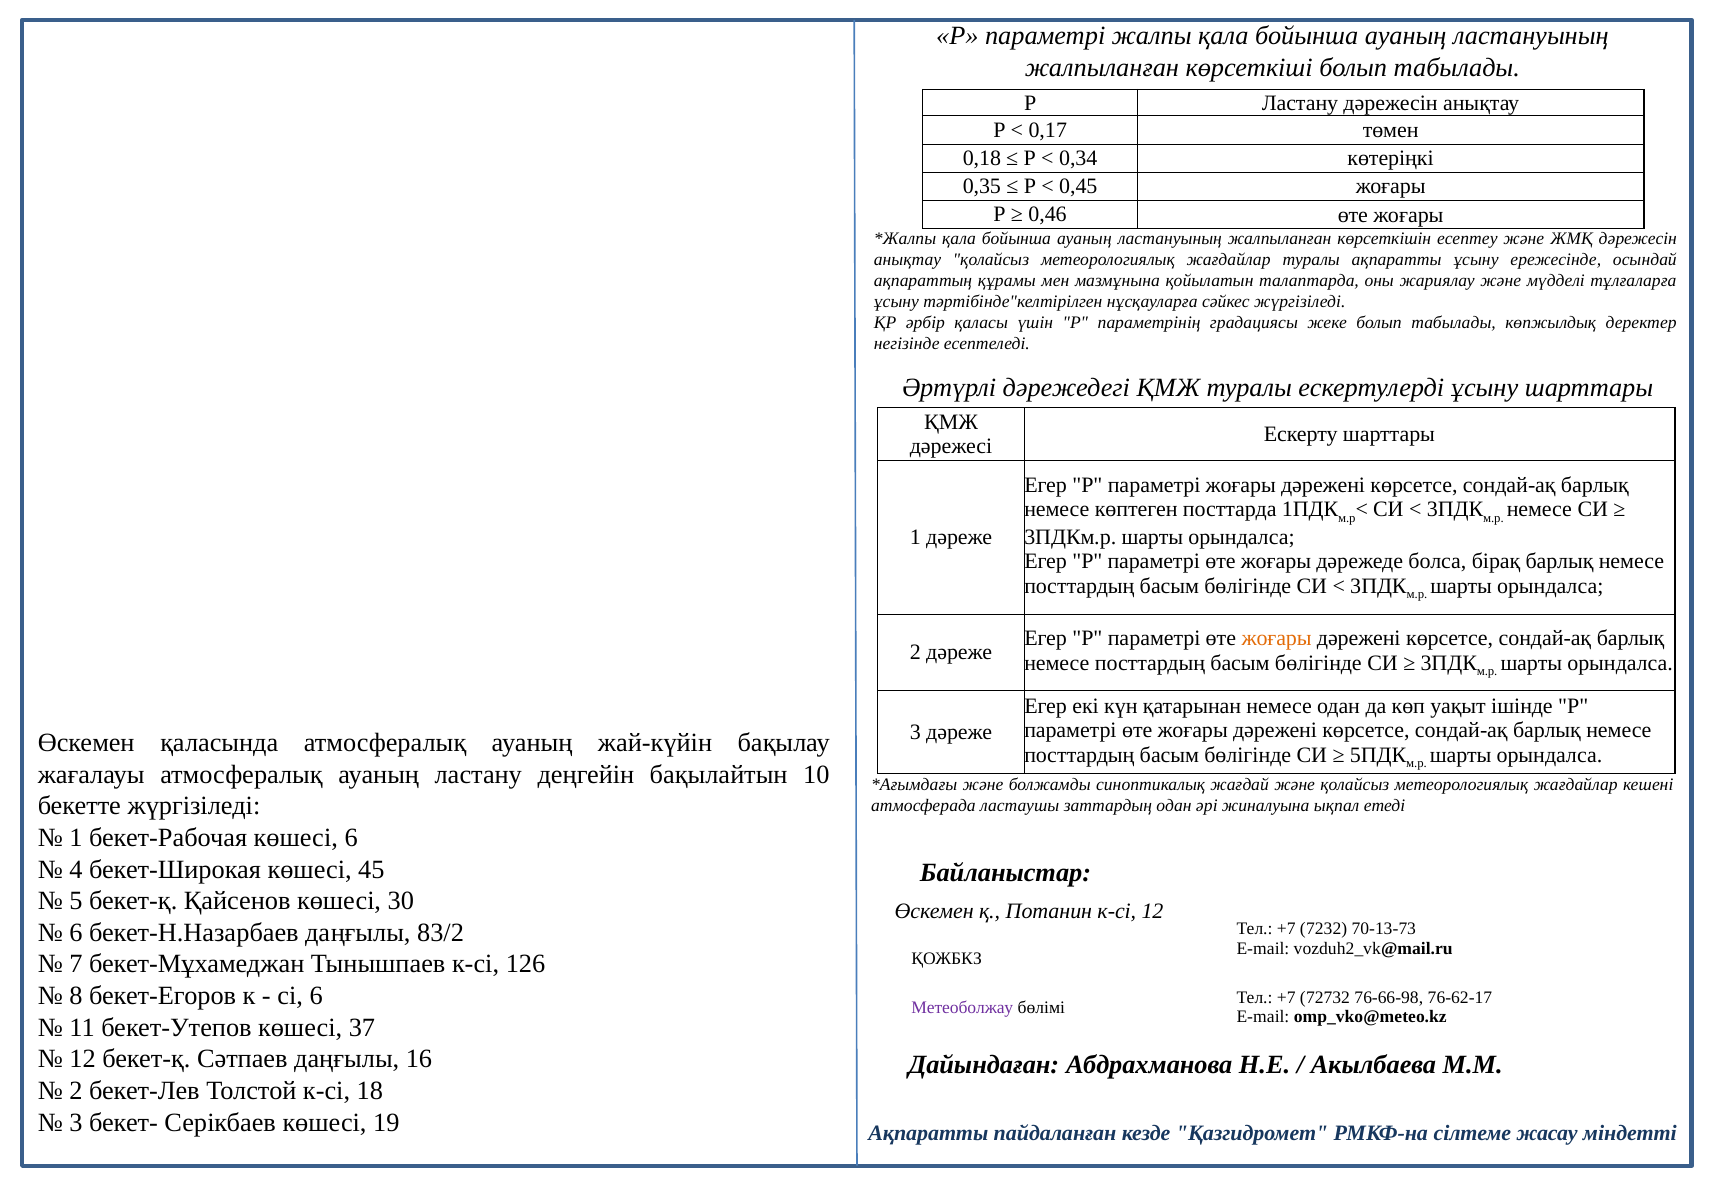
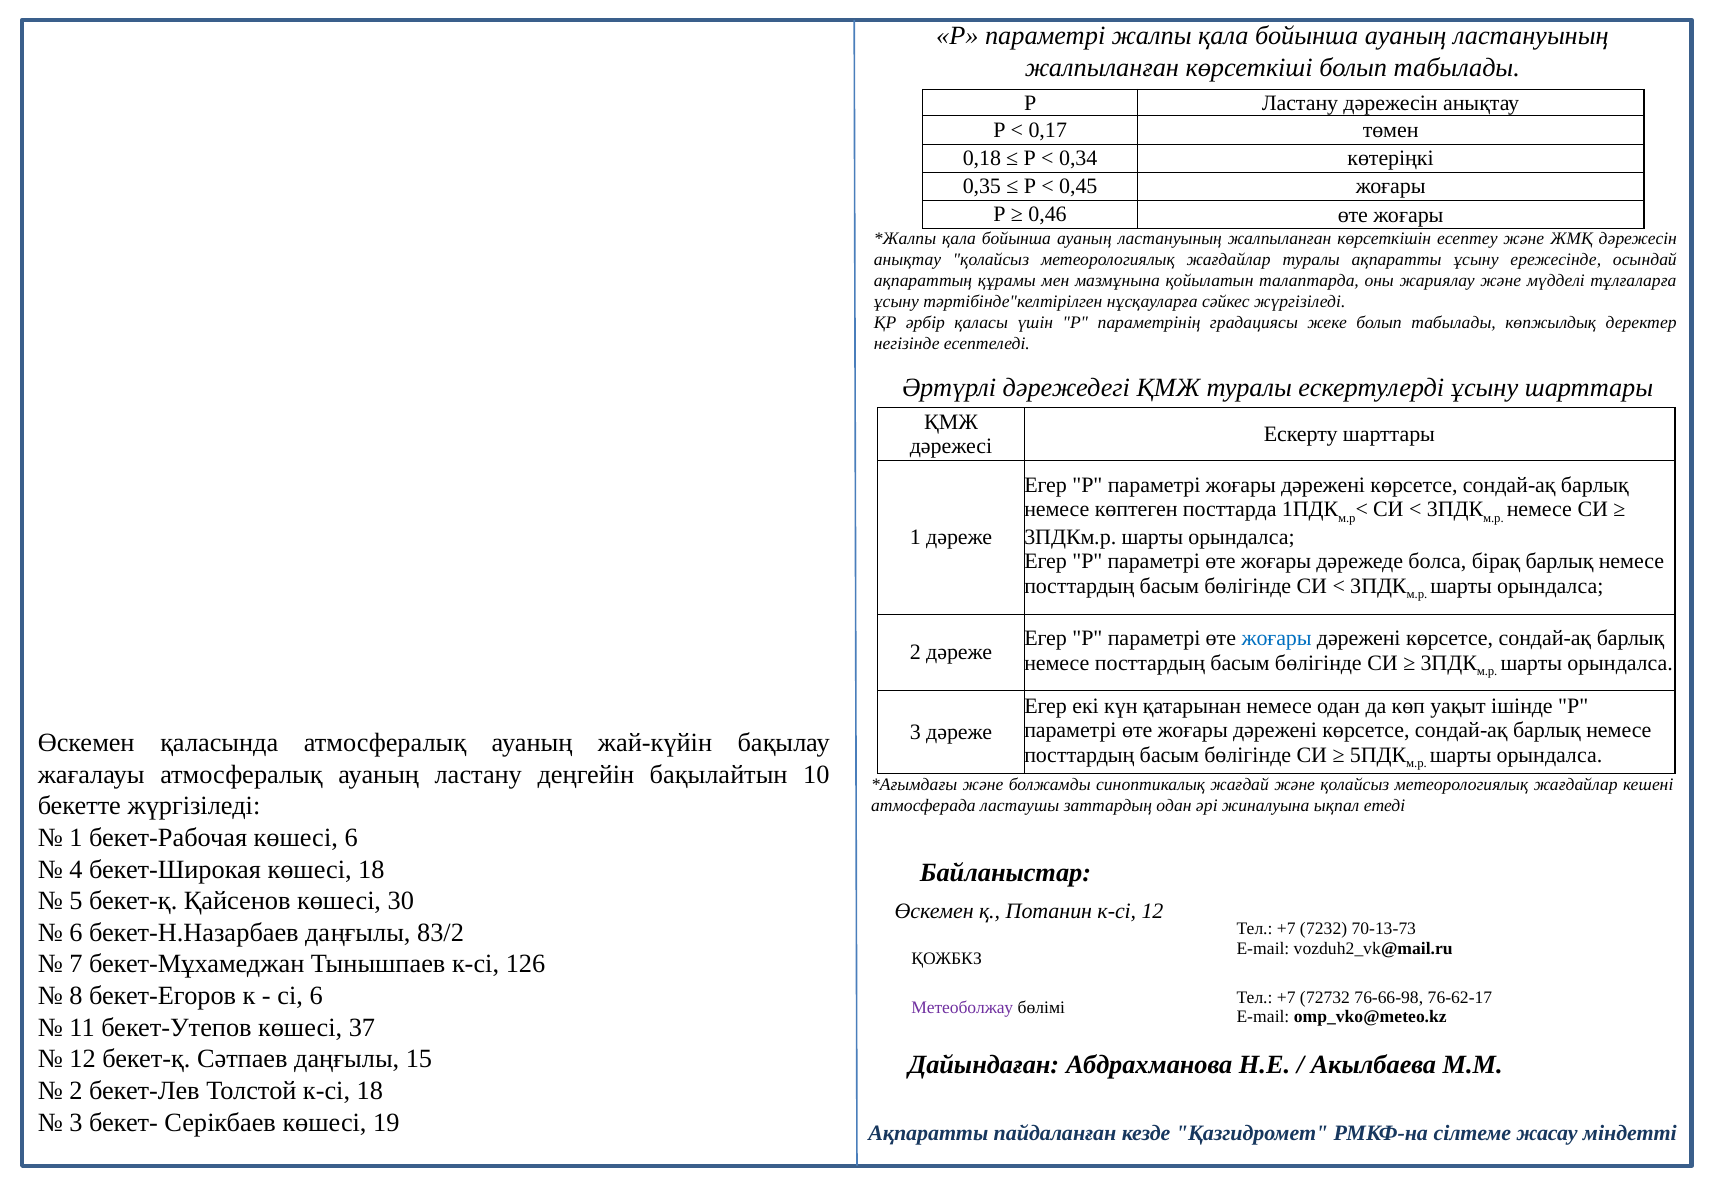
жоғары at (1277, 639) colour: orange -> blue
көшесі 45: 45 -> 18
16: 16 -> 15
